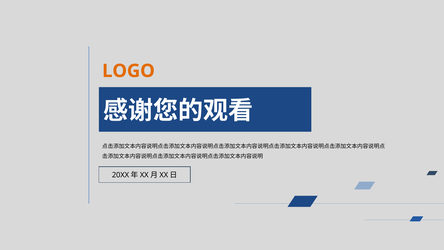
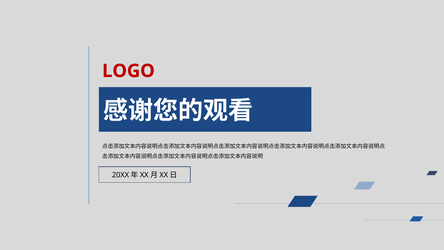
LOGO colour: orange -> red
